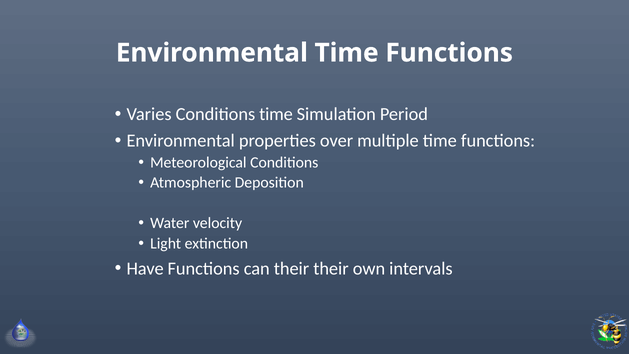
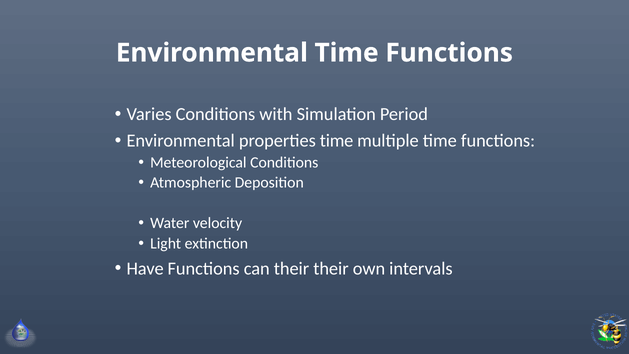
Conditions time: time -> with
properties over: over -> time
